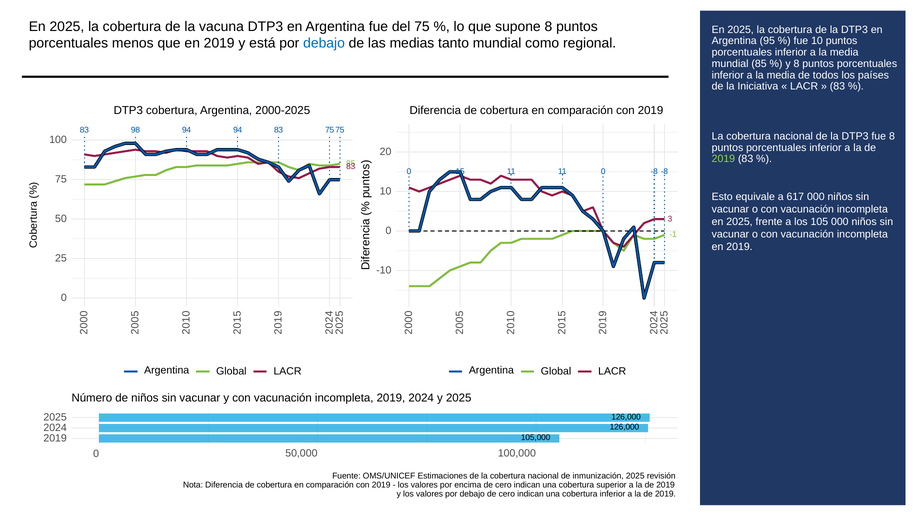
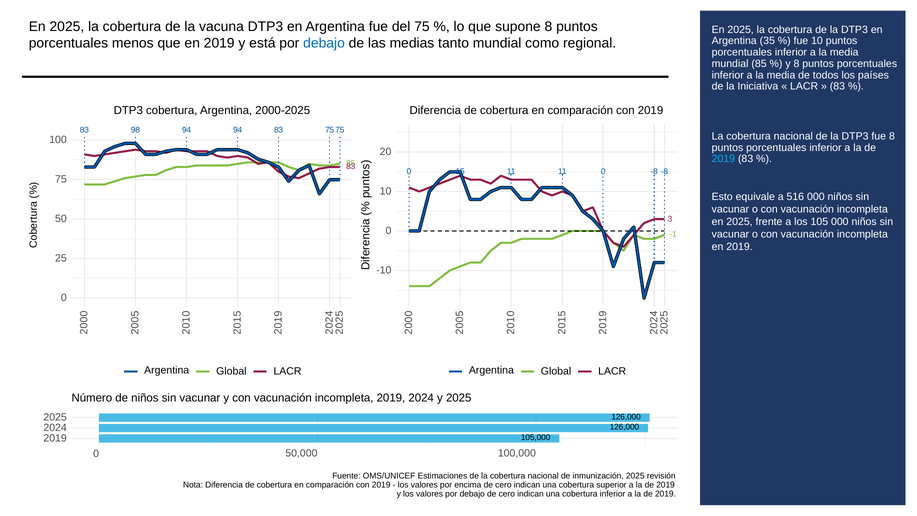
95: 95 -> 35
2019 at (723, 159) colour: light green -> light blue
617: 617 -> 516
